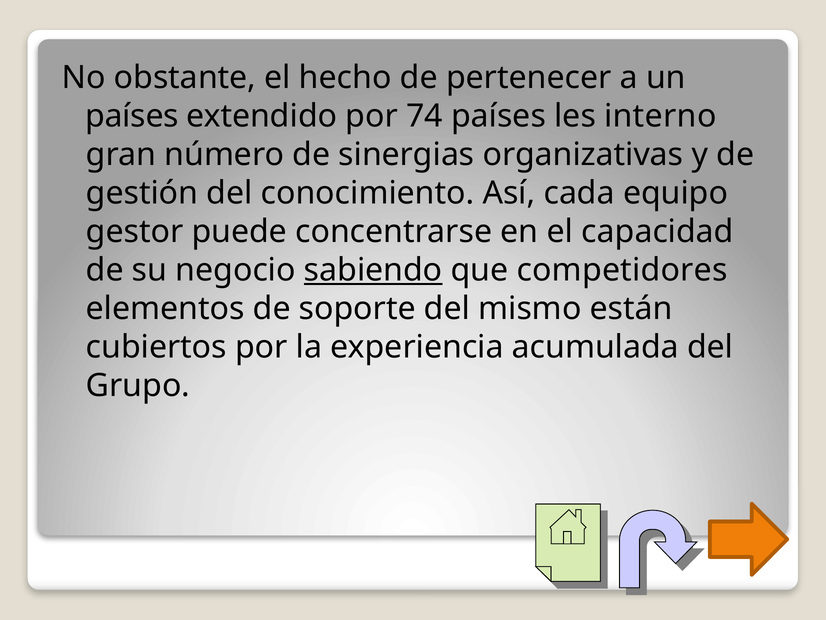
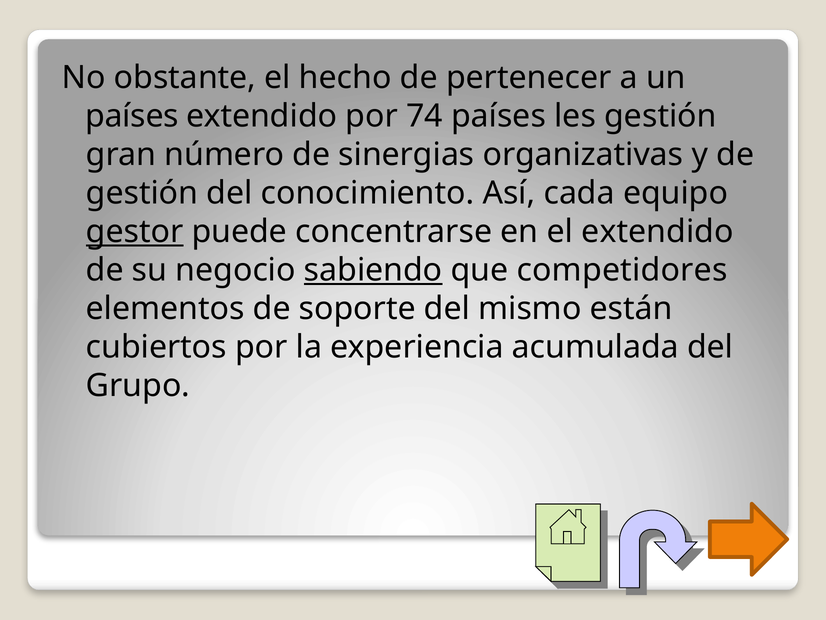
les interno: interno -> gestión
gestor underline: none -> present
el capacidad: capacidad -> extendido
